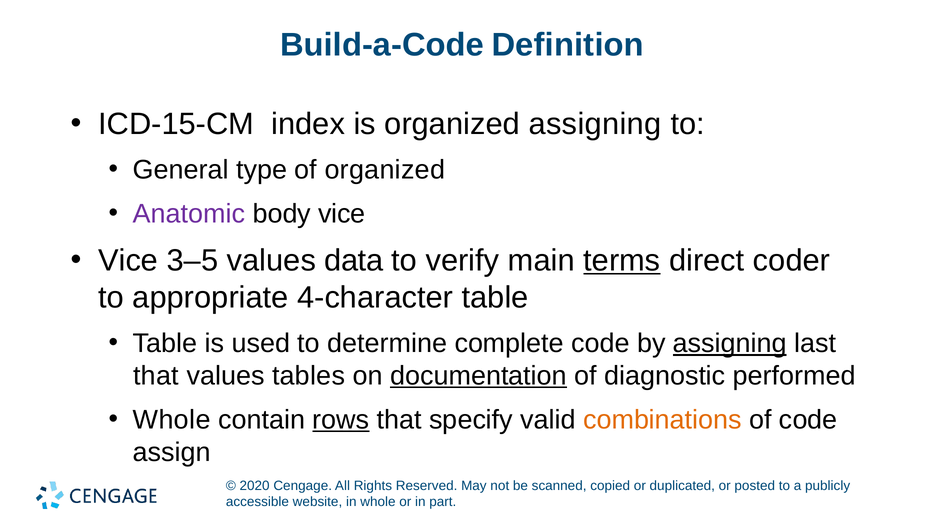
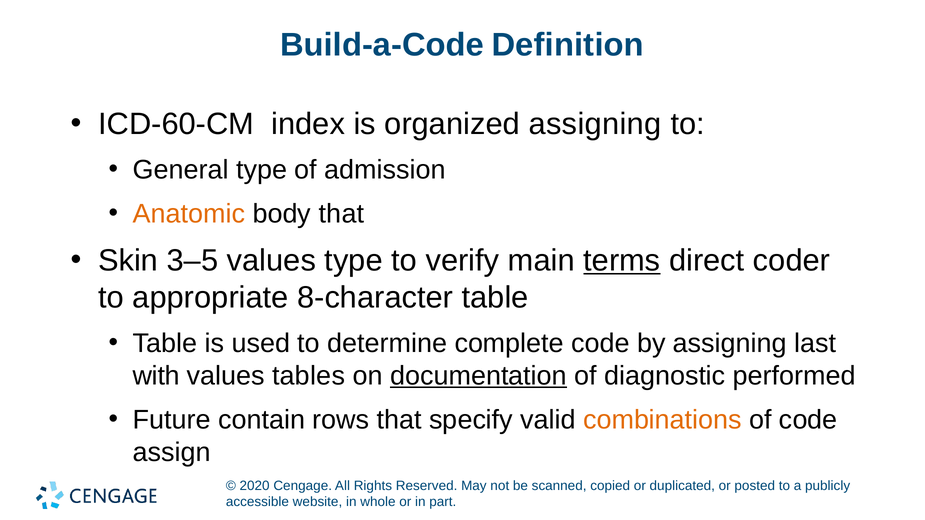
ICD-15-CM: ICD-15-CM -> ICD-60-CM
of organized: organized -> admission
Anatomic colour: purple -> orange
body vice: vice -> that
Vice at (128, 261): Vice -> Skin
values data: data -> type
4-character: 4-character -> 8-character
assigning at (730, 344) underline: present -> none
that at (156, 376): that -> with
Whole at (172, 420): Whole -> Future
rows underline: present -> none
